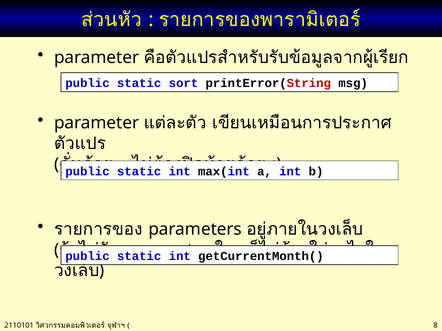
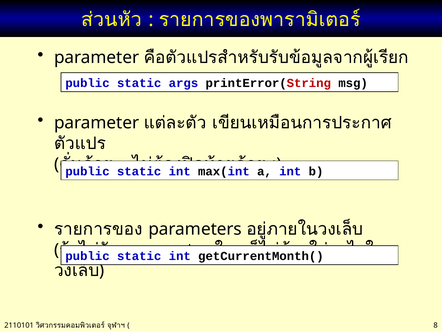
sort: sort -> args
